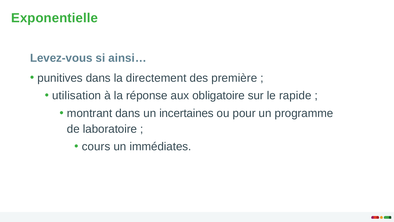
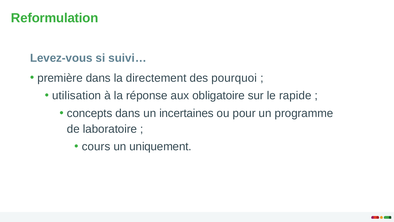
Exponentielle: Exponentielle -> Reformulation
ainsi…: ainsi… -> suivi…
punitives: punitives -> première
première: première -> pourquoi
montrant: montrant -> concepts
immédiates: immédiates -> uniquement
